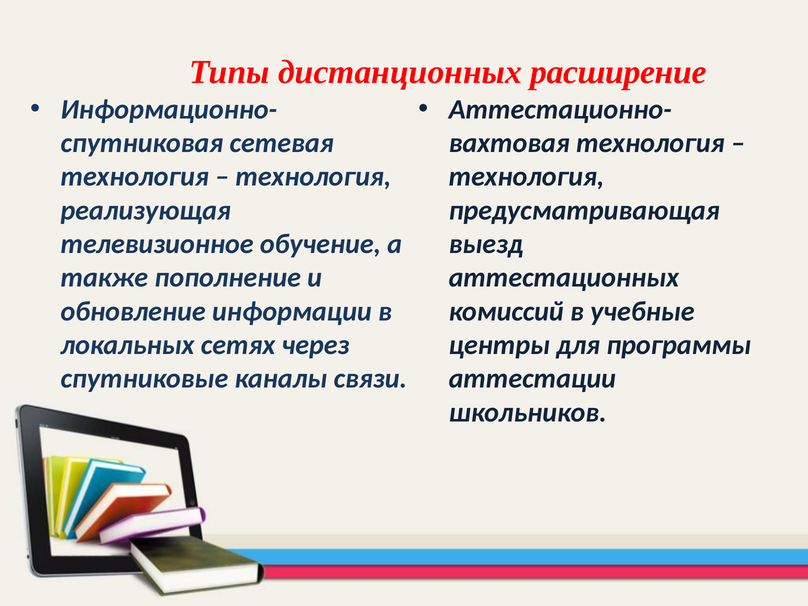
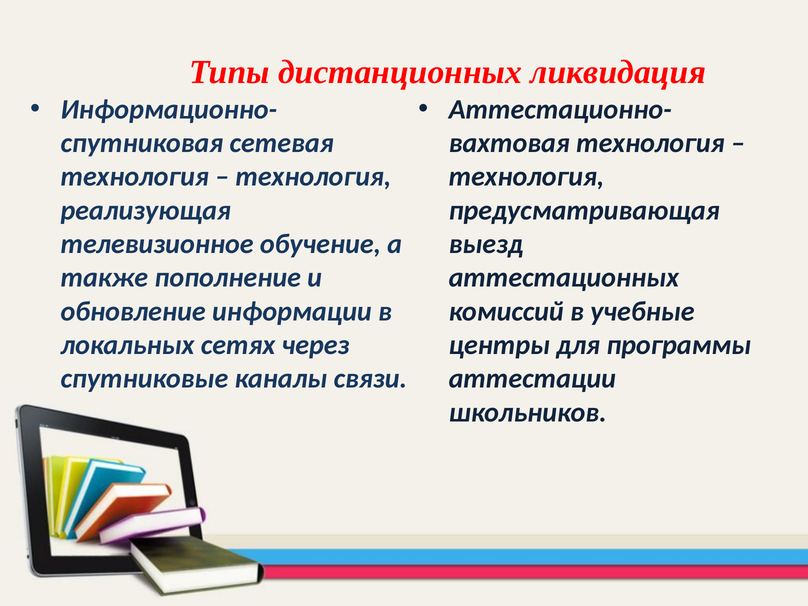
расширение: расширение -> ликвидация
